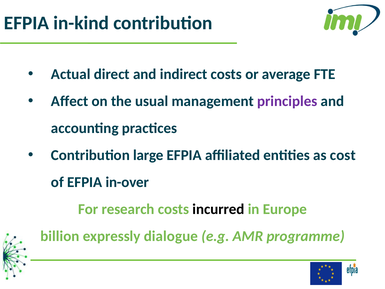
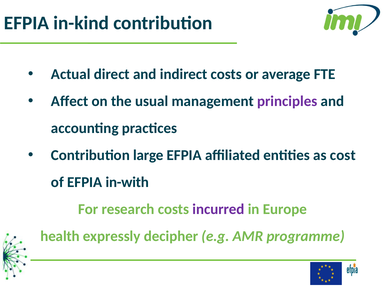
in-over: in-over -> in-with
incurred colour: black -> purple
billion: billion -> health
dialogue: dialogue -> decipher
